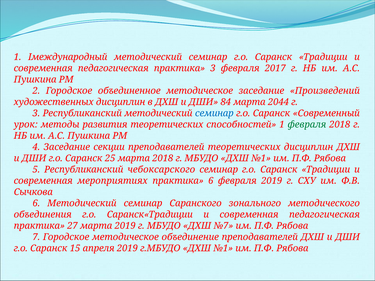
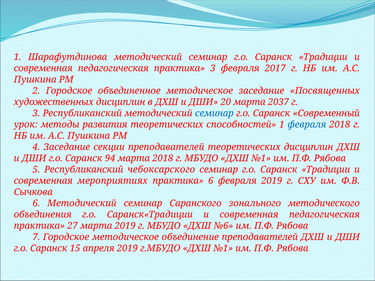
Iмеждународный: Iмеждународный -> Шарафутдинова
Произведений: Произведений -> Посвященных
84: 84 -> 20
2044: 2044 -> 2037
февраля at (307, 125) colour: green -> blue
25: 25 -> 94
№7: №7 -> №6
